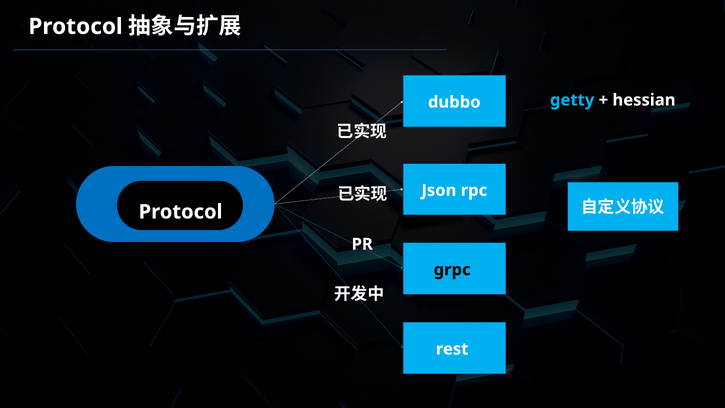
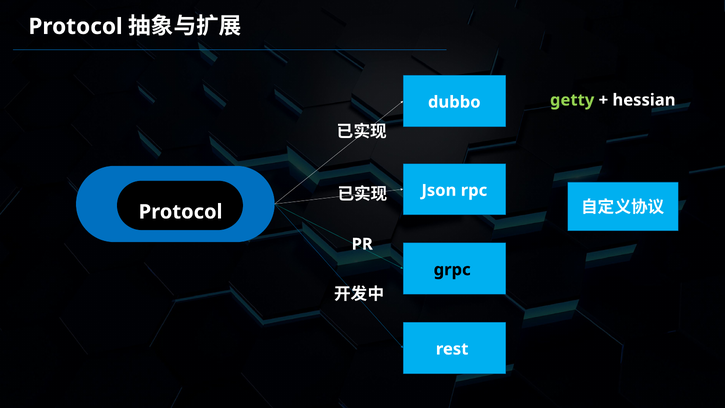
getty colour: light blue -> light green
